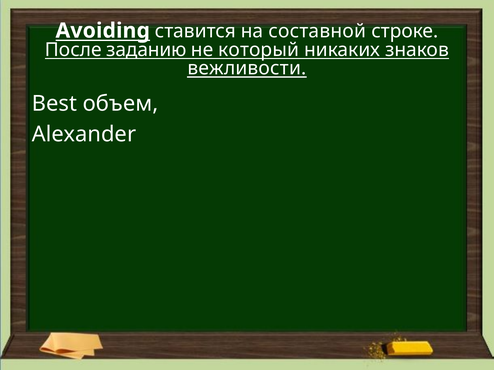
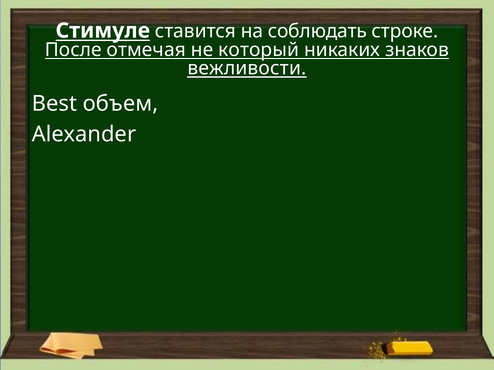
Avoiding: Avoiding -> Стимуле
составной: составной -> соблюдать
заданию: заданию -> отмечая
